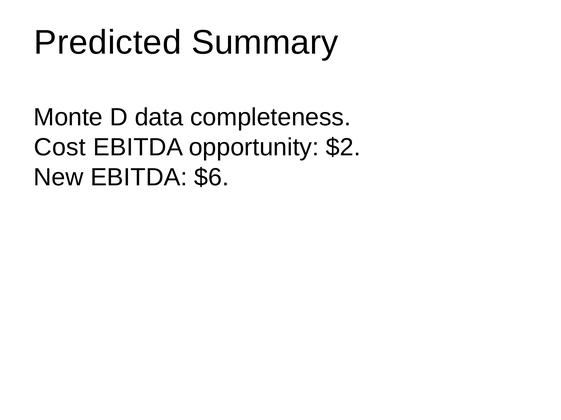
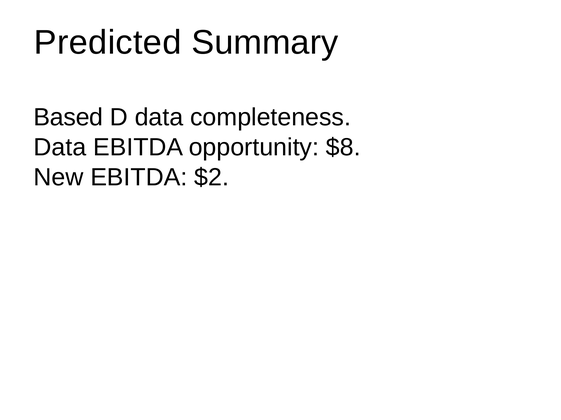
Monte: Monte -> Based
Cost at (60, 148): Cost -> Data
$2: $2 -> $8
$6: $6 -> $2
